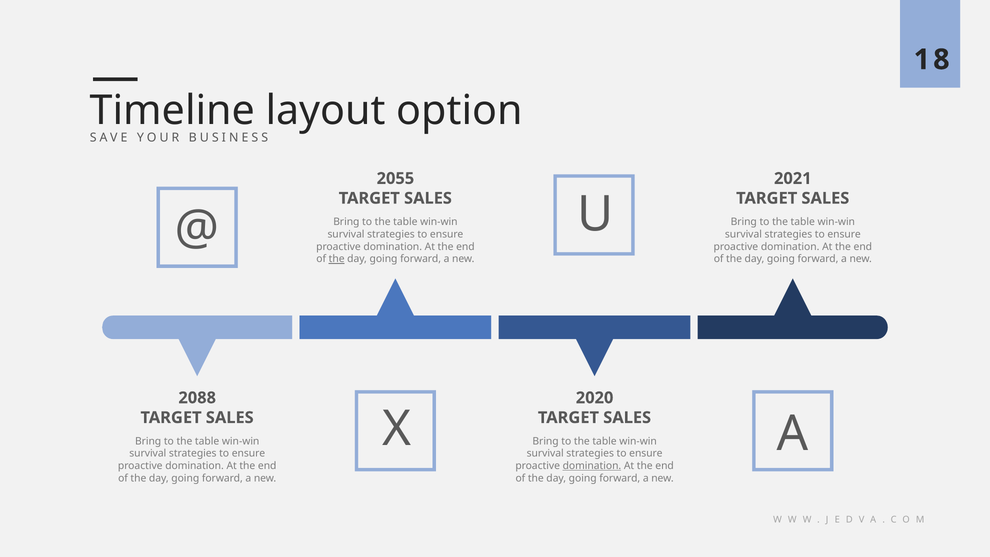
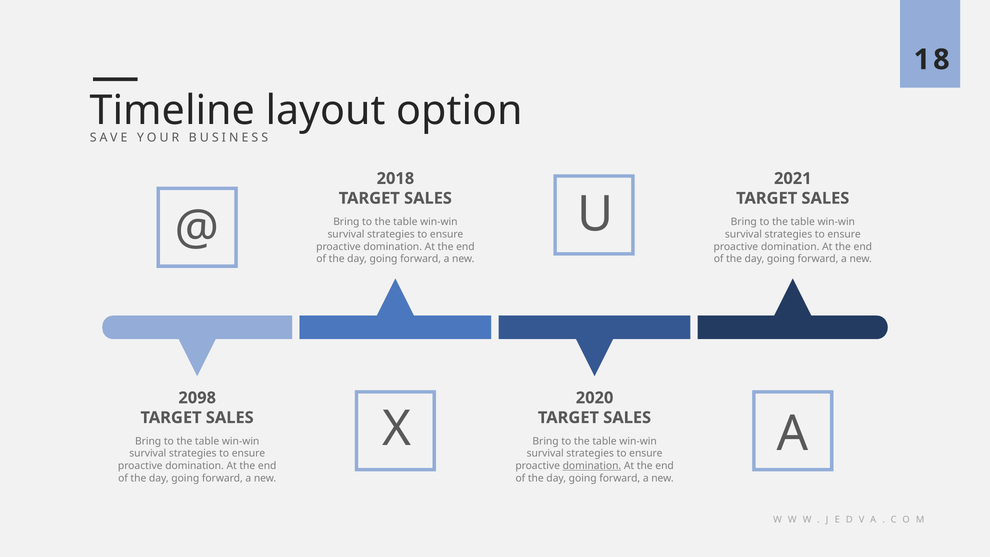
2055: 2055 -> 2018
the at (337, 259) underline: present -> none
2088: 2088 -> 2098
